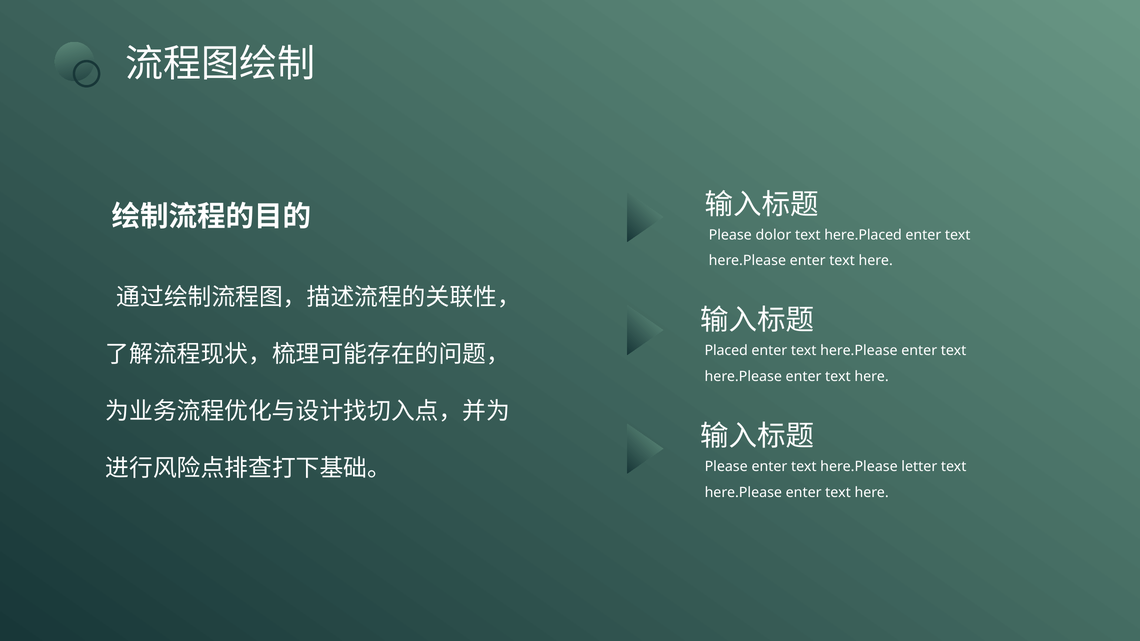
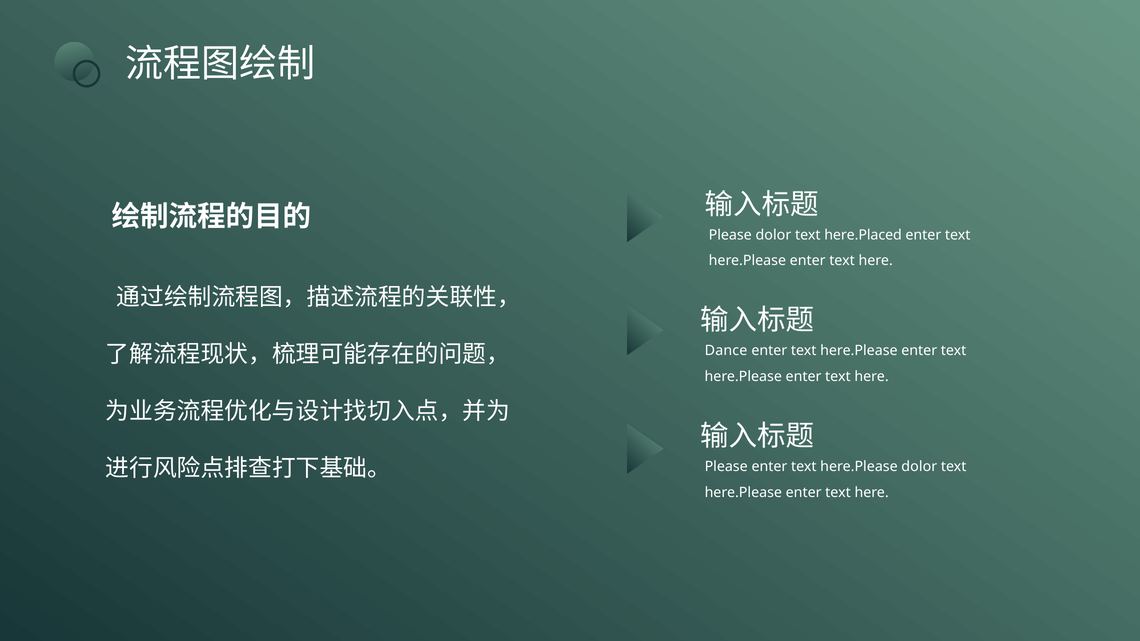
Placed: Placed -> Dance
here.Please letter: letter -> dolor
